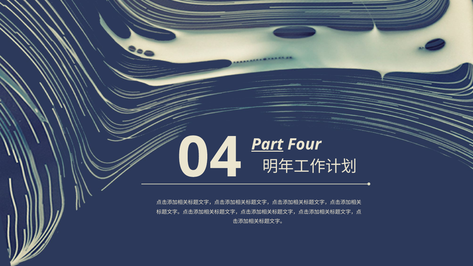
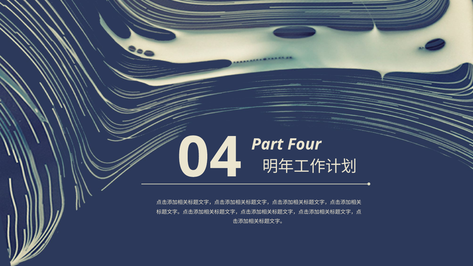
Part underline: present -> none
